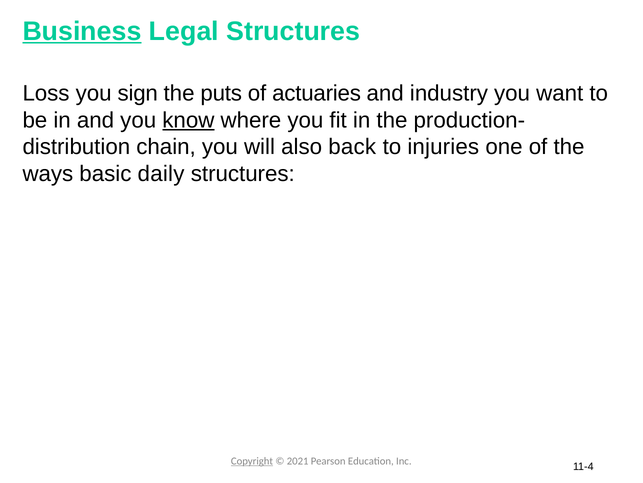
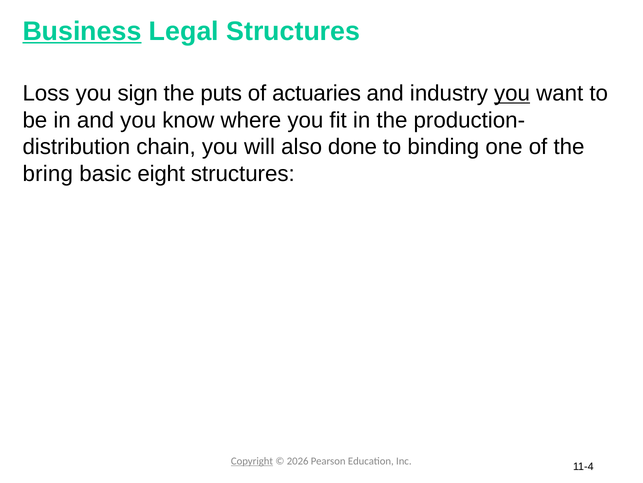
you at (512, 93) underline: none -> present
know underline: present -> none
back: back -> done
injuries: injuries -> binding
ways: ways -> bring
daily: daily -> eight
2021: 2021 -> 2026
